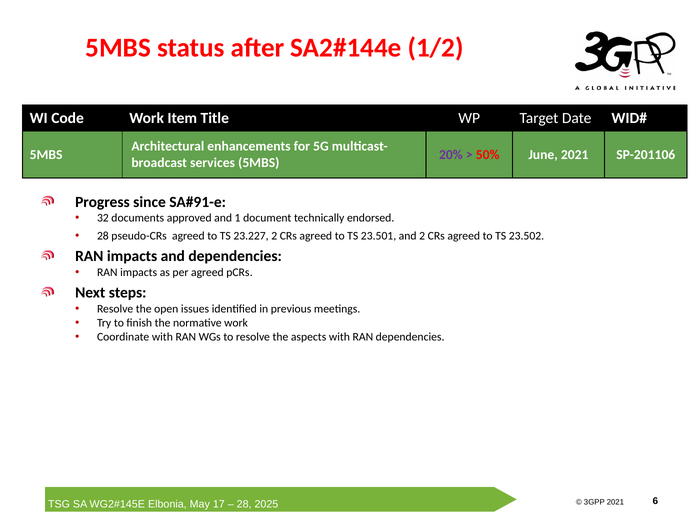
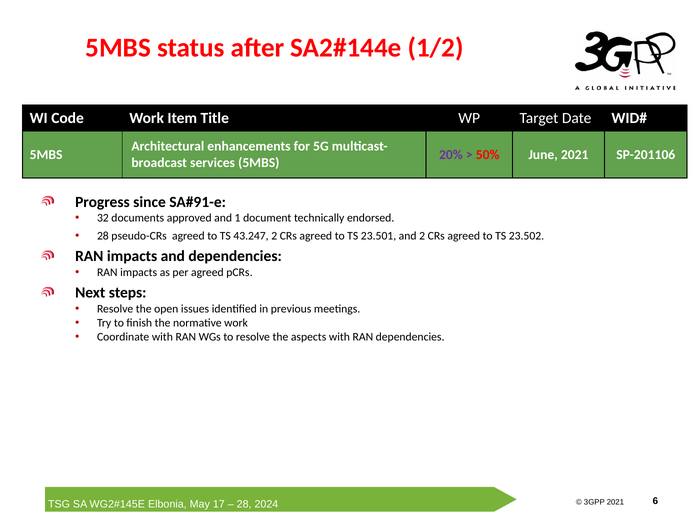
23.227: 23.227 -> 43.247
2025: 2025 -> 2024
